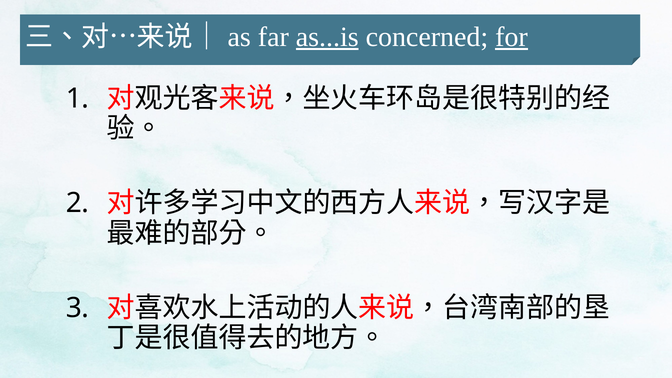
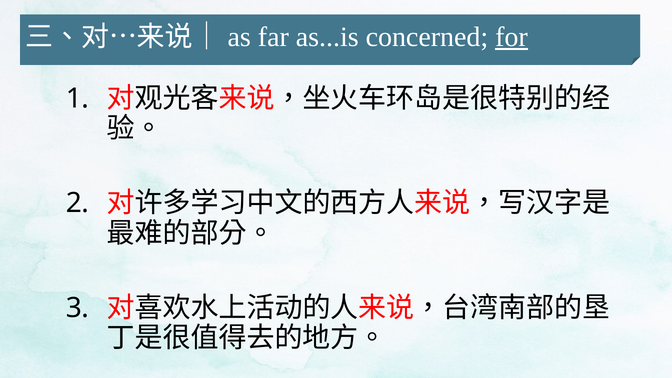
as...is underline: present -> none
